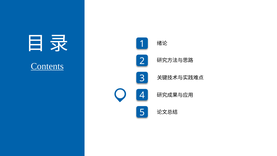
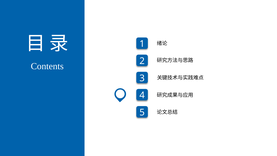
Contents underline: present -> none
